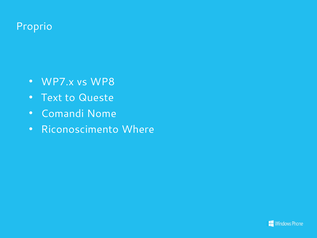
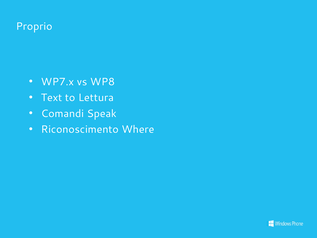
Queste: Queste -> Lettura
Nome: Nome -> Speak
